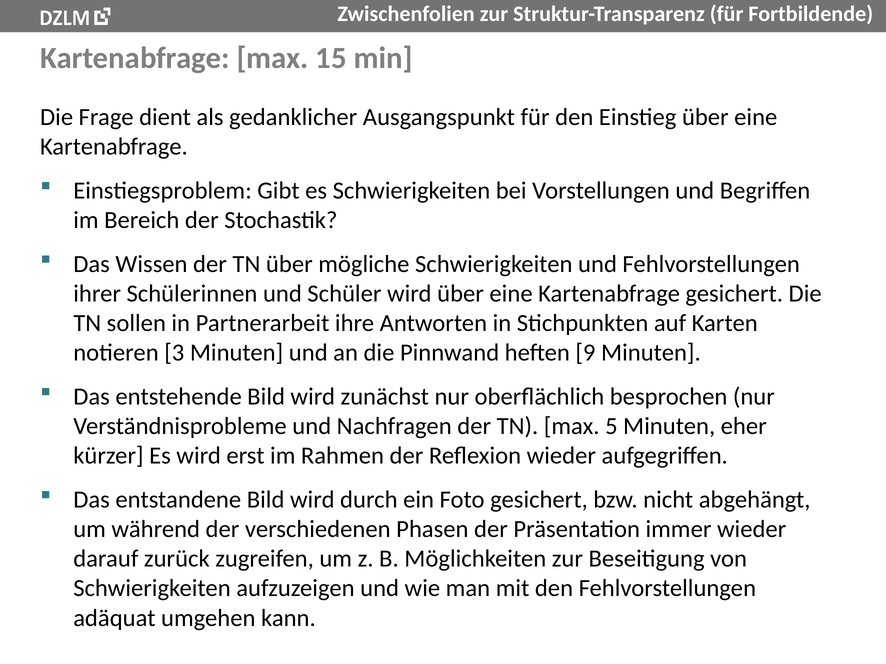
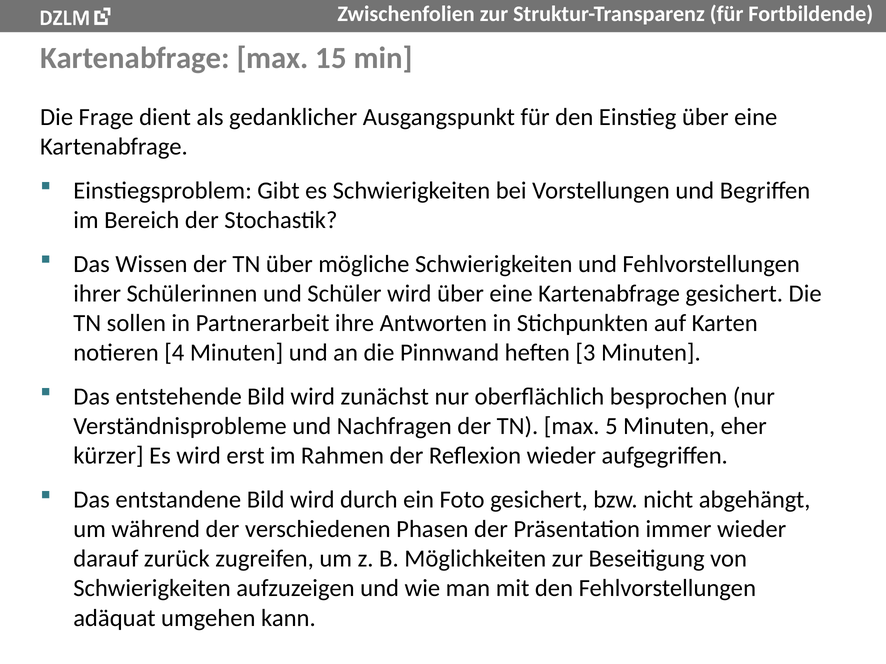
3: 3 -> 4
9: 9 -> 3
